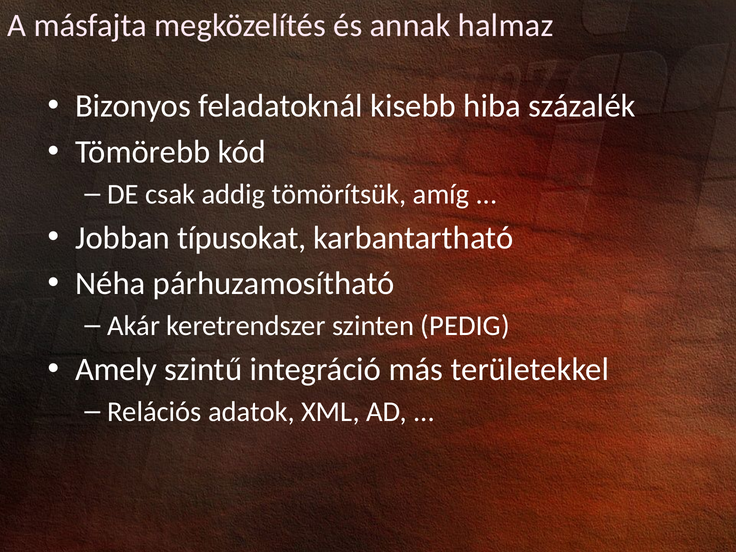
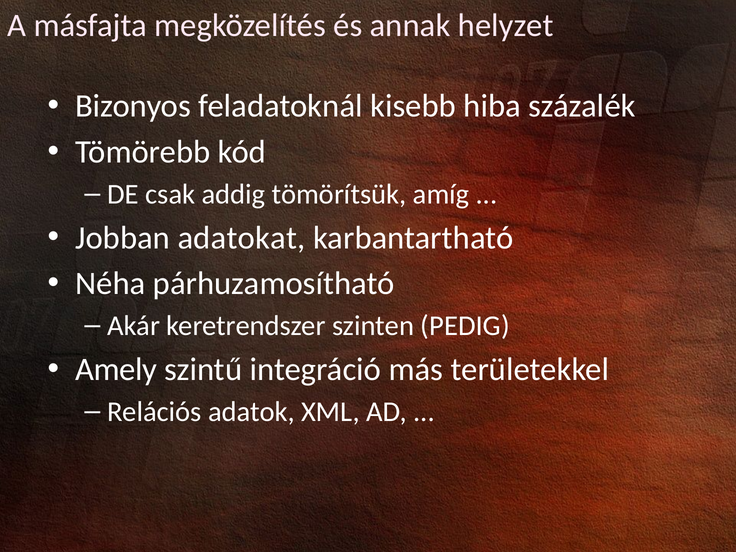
halmaz: halmaz -> helyzet
típusokat: típusokat -> adatokat
